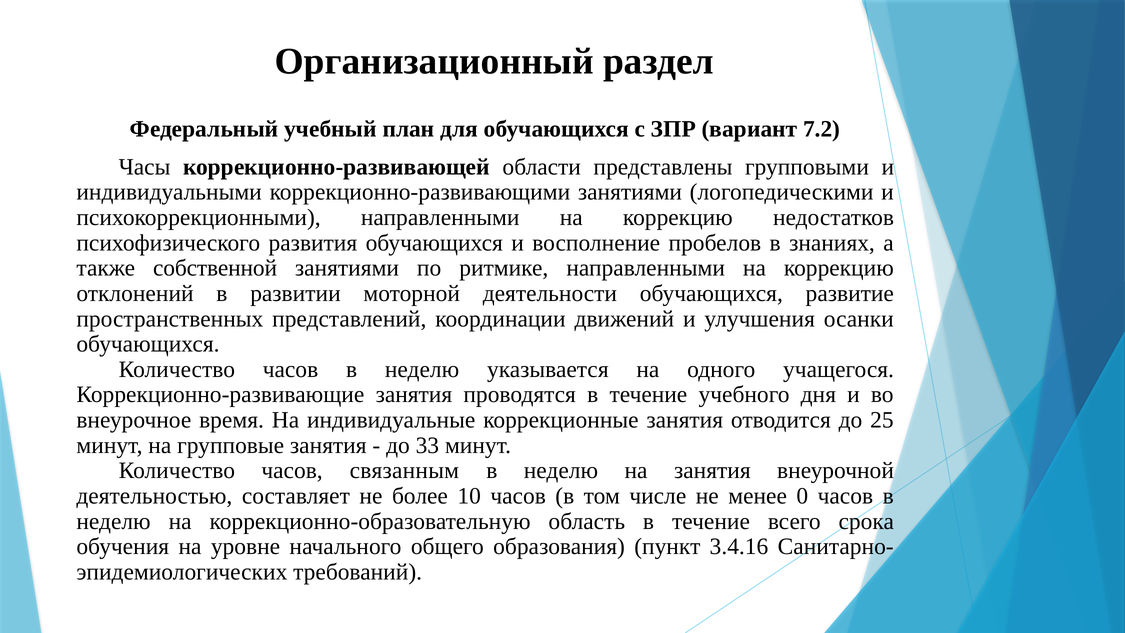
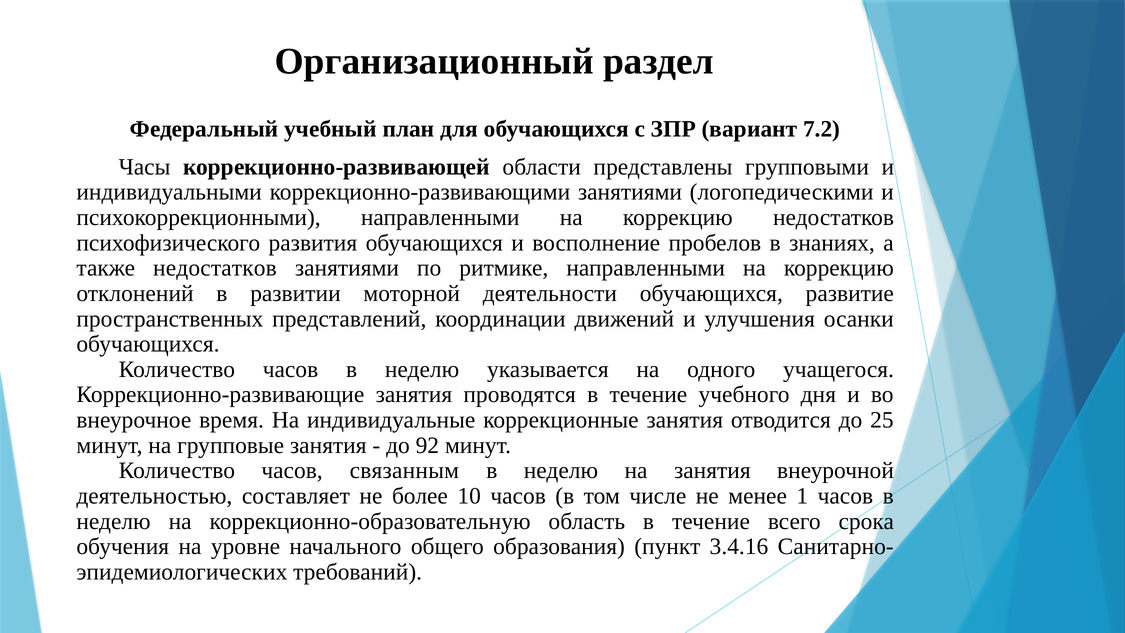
также собственной: собственной -> недостатков
33: 33 -> 92
0: 0 -> 1
